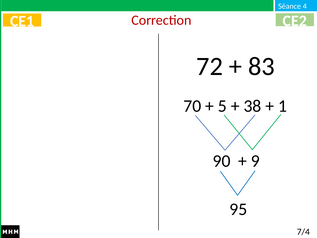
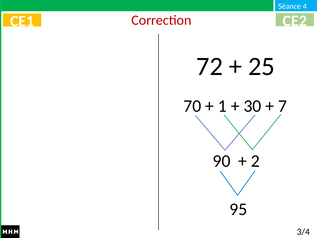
83: 83 -> 25
5: 5 -> 1
38: 38 -> 30
1: 1 -> 7
9: 9 -> 2
7/4: 7/4 -> 3/4
